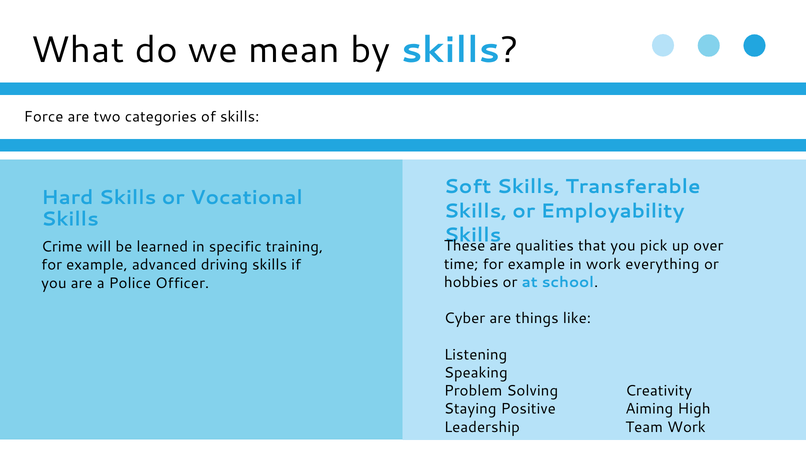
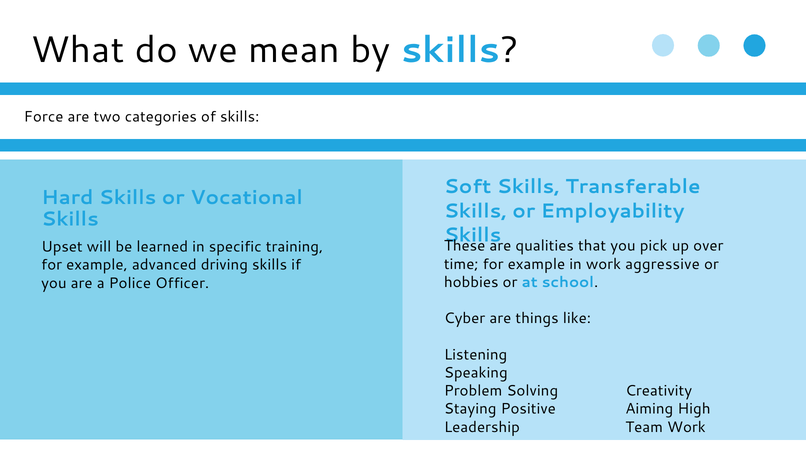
Crime: Crime -> Upset
everything: everything -> aggressive
